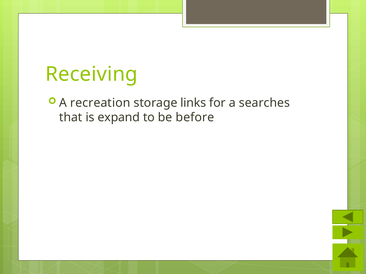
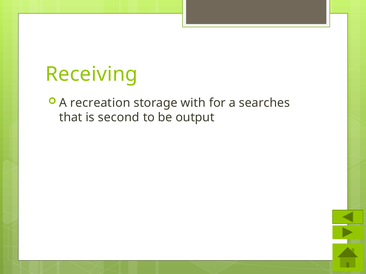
links: links -> with
expand: expand -> second
before: before -> output
